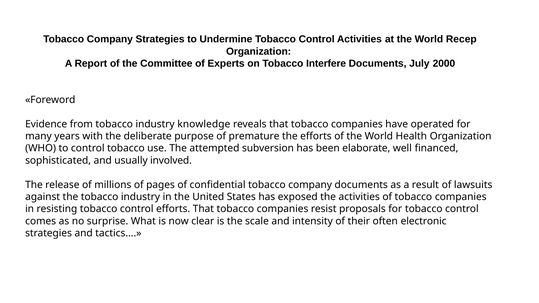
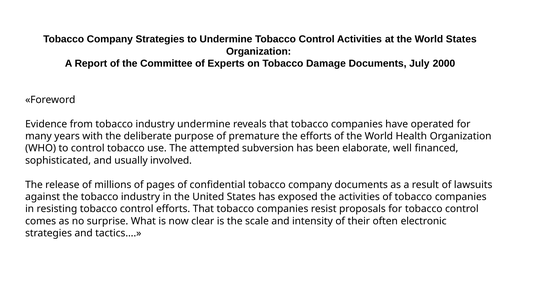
World Recep: Recep -> States
Interfere: Interfere -> Damage
industry knowledge: knowledge -> undermine
